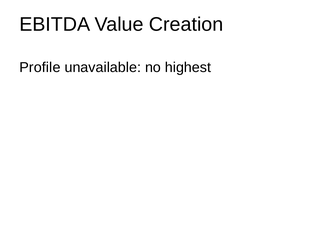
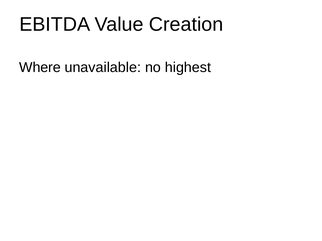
Profile: Profile -> Where
